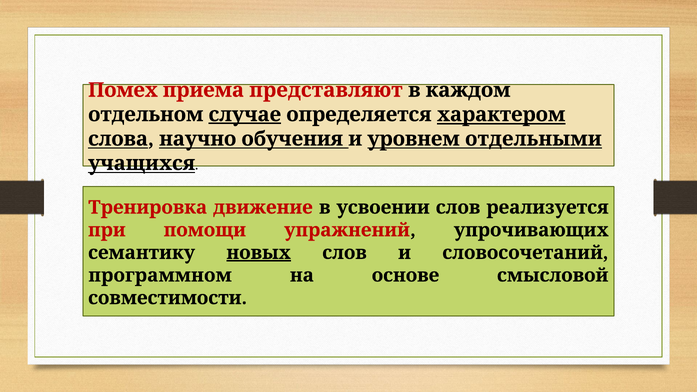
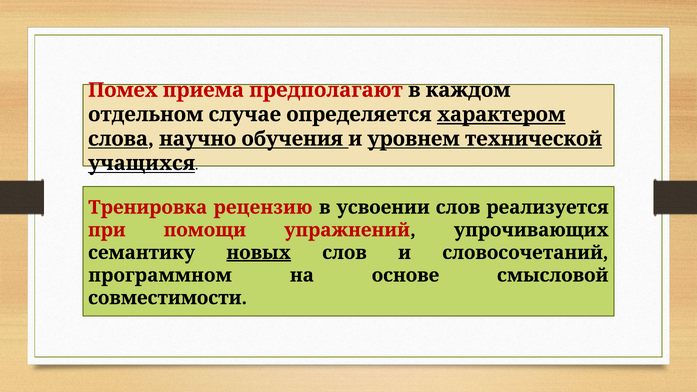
представляют: представляют -> предполагают
случае underline: present -> none
отдельными: отдельными -> технической
движение: движение -> рецензию
